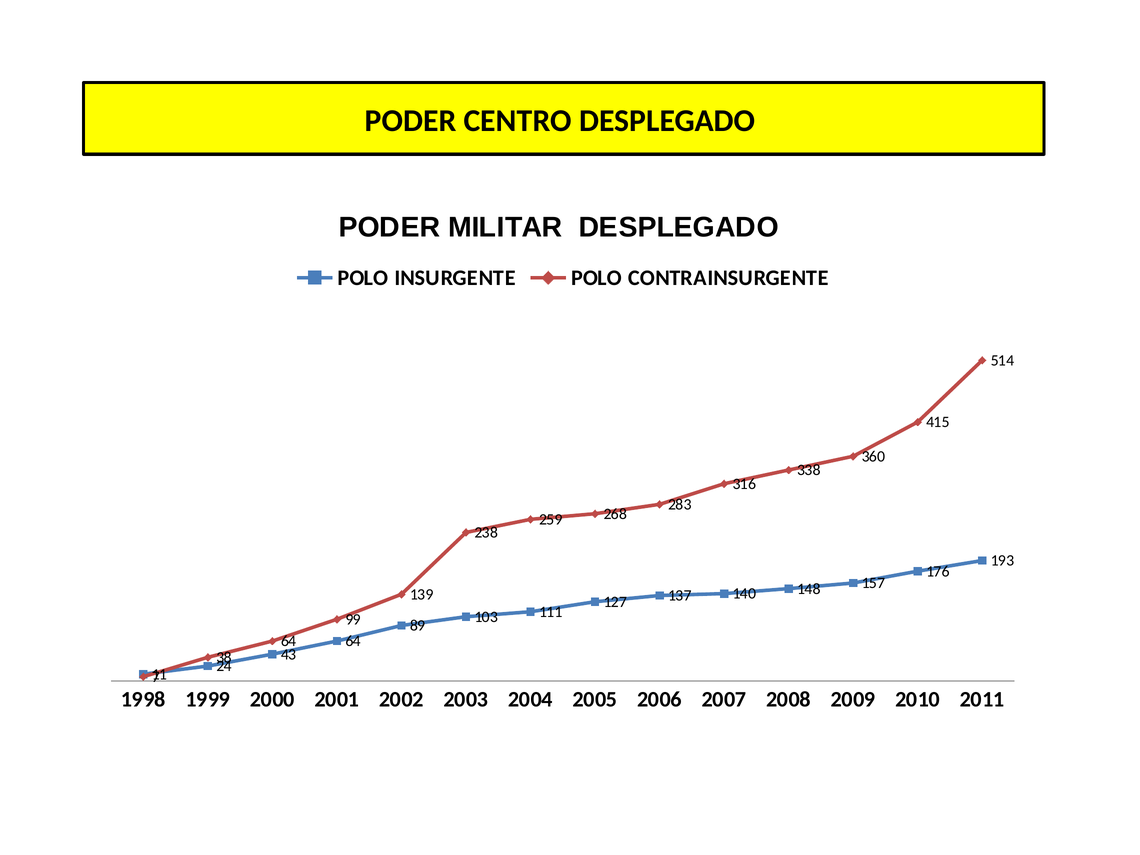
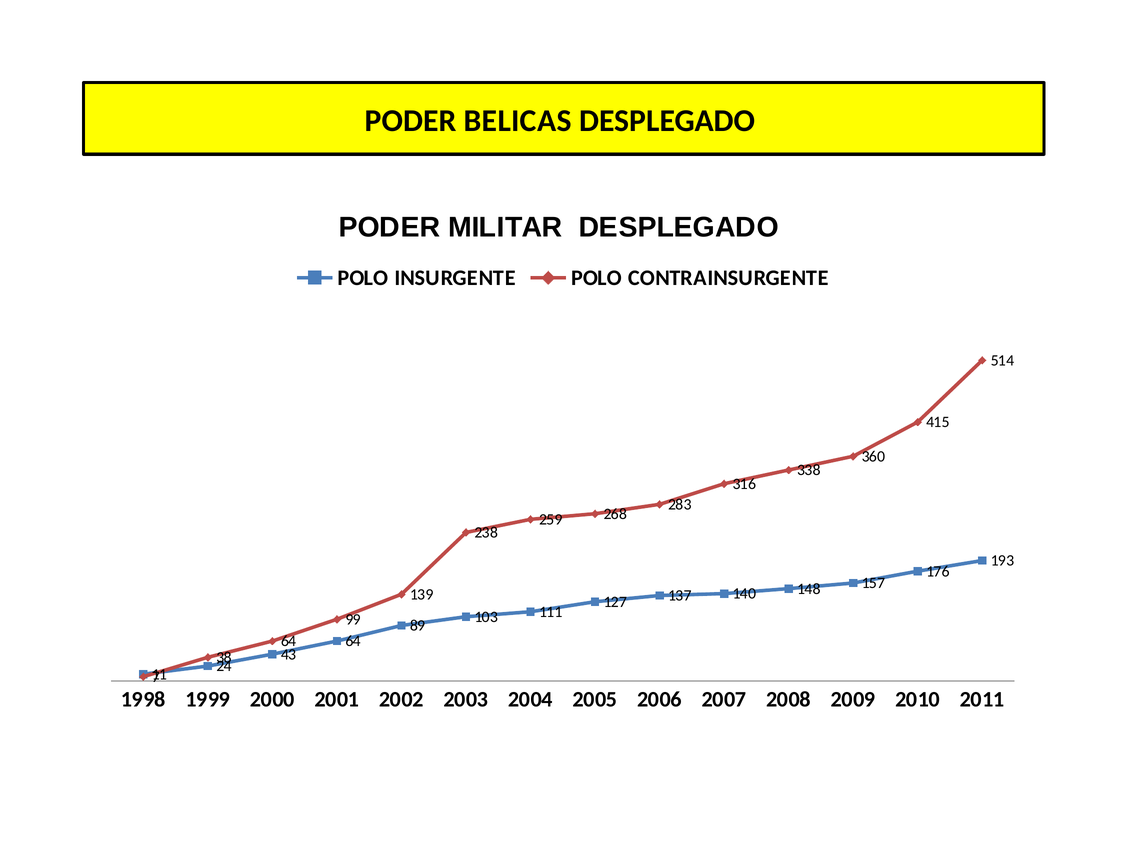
CENTRO: CENTRO -> BELICAS
